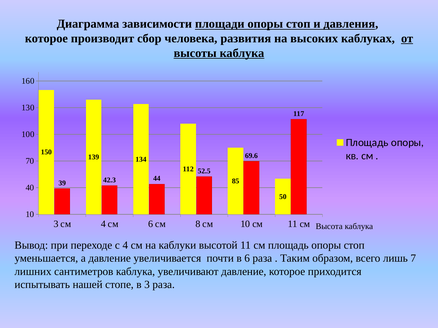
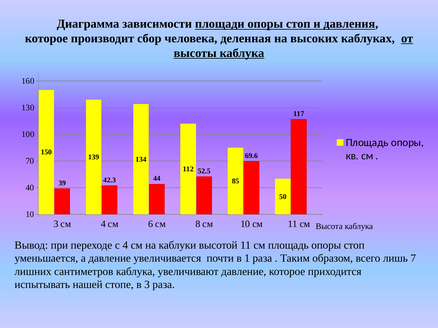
развития: развития -> деленная
в 6: 6 -> 1
